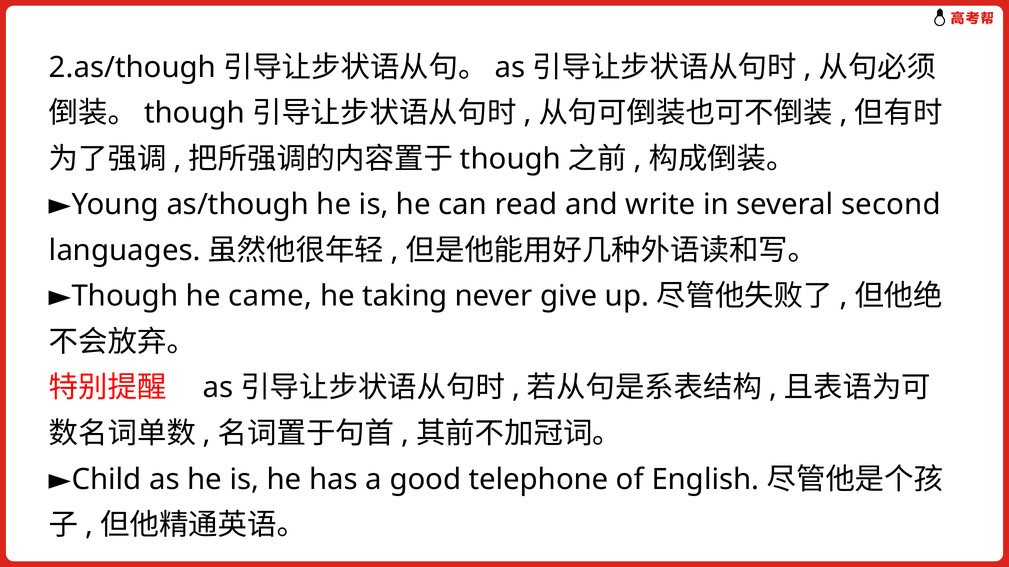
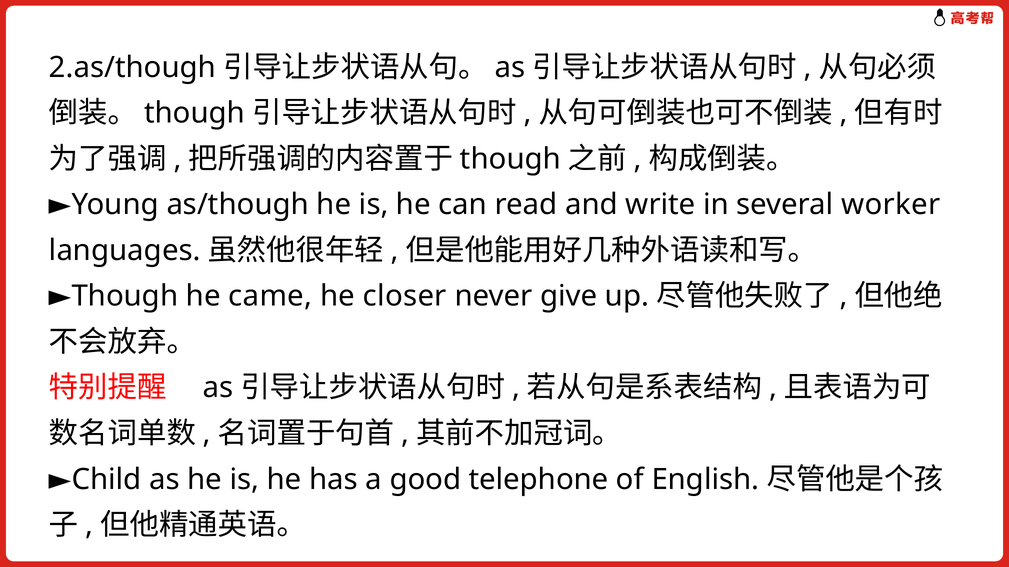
second: second -> worker
taking: taking -> closer
